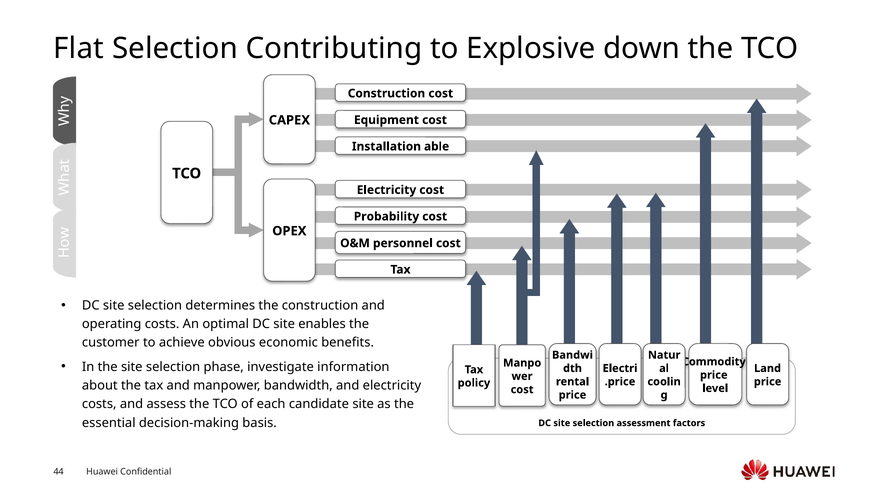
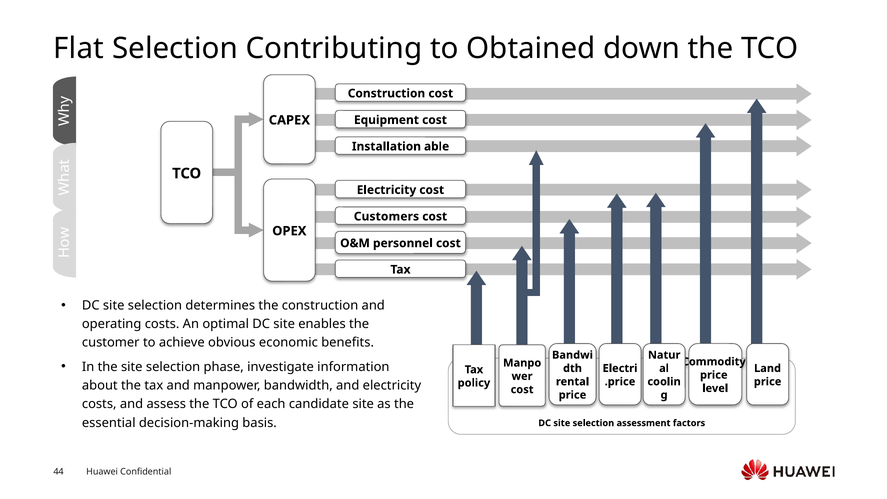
Explosive: Explosive -> Obtained
Probability: Probability -> Customers
